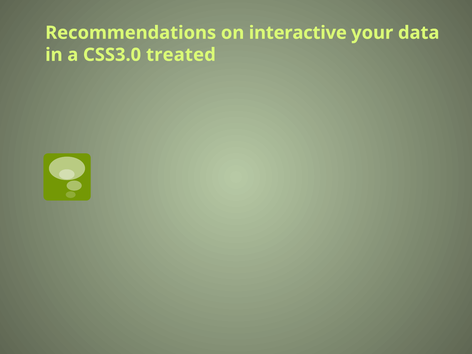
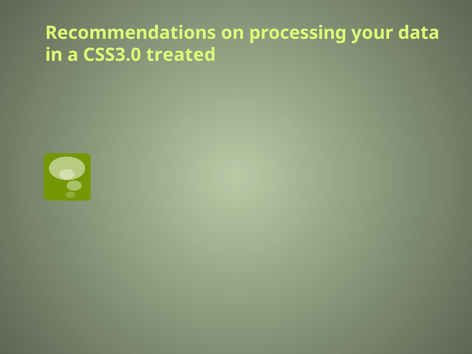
interactive: interactive -> processing
